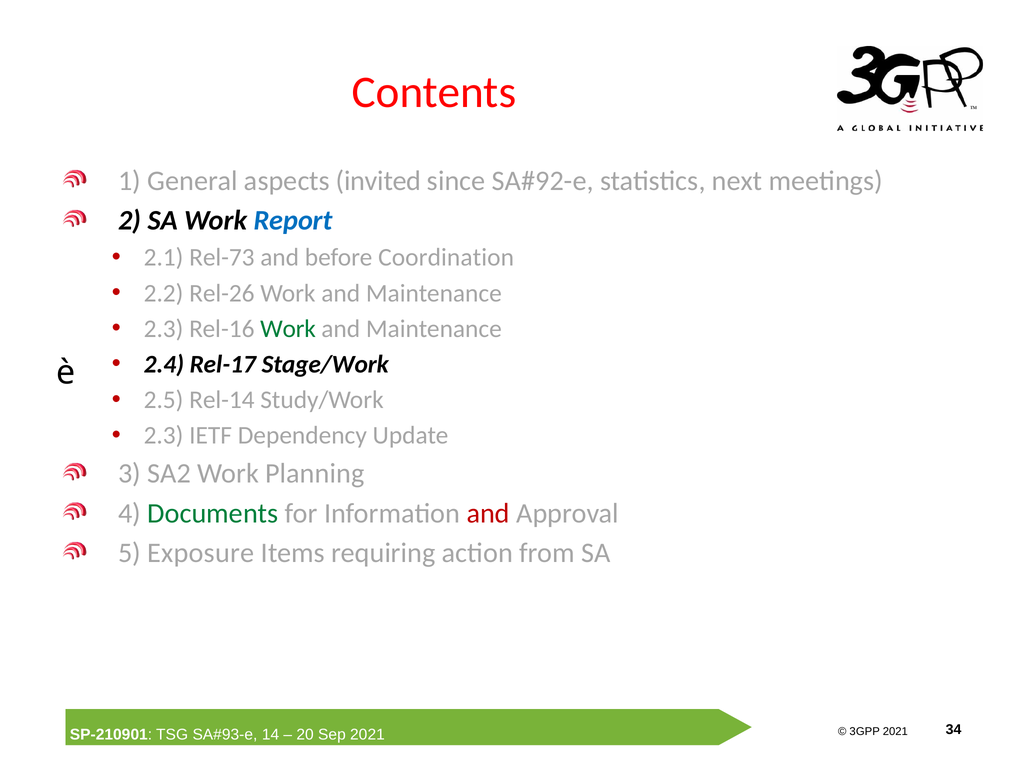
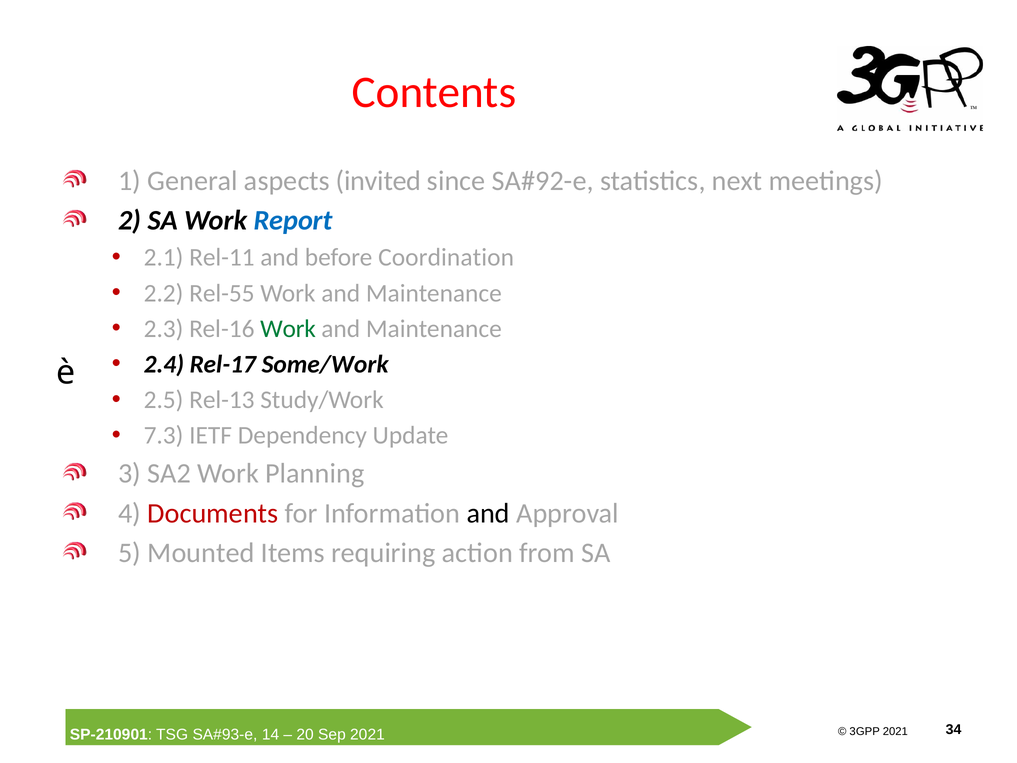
Rel-73: Rel-73 -> Rel-11
Rel-26: Rel-26 -> Rel-55
Stage/Work: Stage/Work -> Some/Work
Rel-14: Rel-14 -> Rel-13
2.3 at (164, 435): 2.3 -> 7.3
Documents colour: green -> red
and at (488, 513) colour: red -> black
Exposure: Exposure -> Mounted
